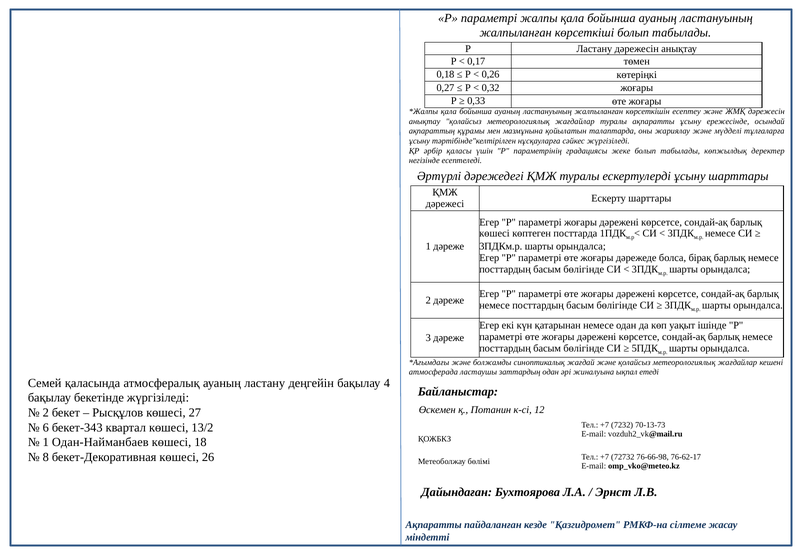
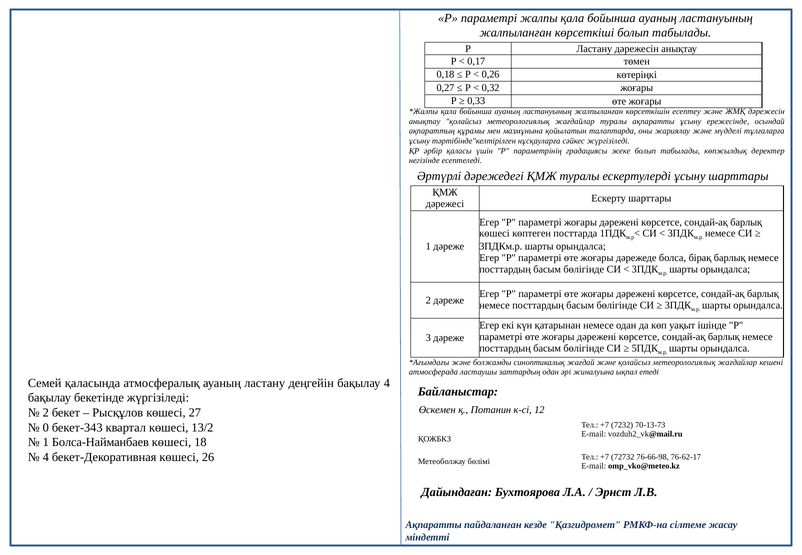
6: 6 -> 0
Одан-Найманбаев: Одан-Найманбаев -> Болса-Найманбаев
8 at (46, 457): 8 -> 4
